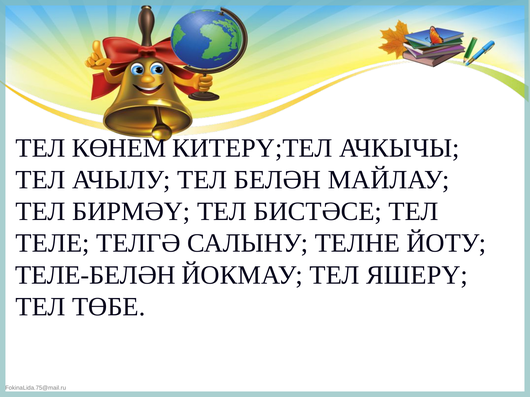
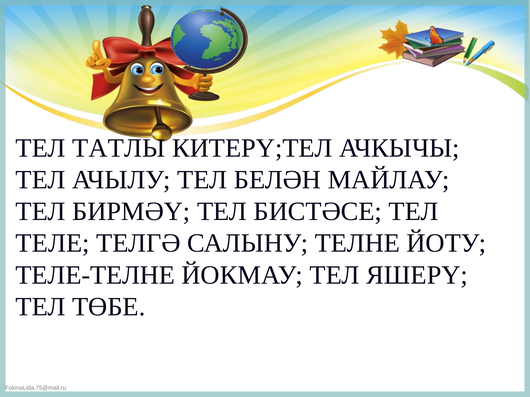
КӨНЕМ: КӨНЕМ -> ТАТЛЫ
ТЕЛЕ-БЕЛӘН: ТЕЛЕ-БЕЛӘН -> ТЕЛЕ-ТЕЛНЕ
